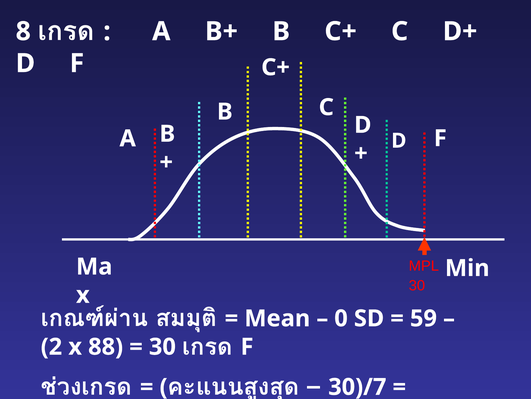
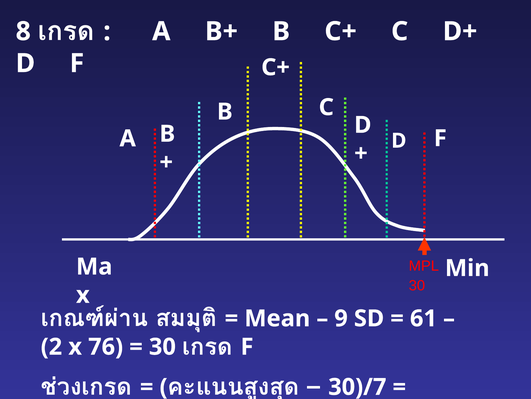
0: 0 -> 9
59: 59 -> 61
88: 88 -> 76
